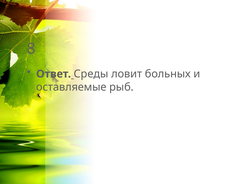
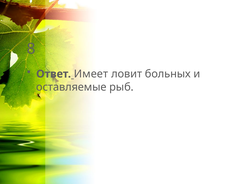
Среды: Среды -> Имеет
